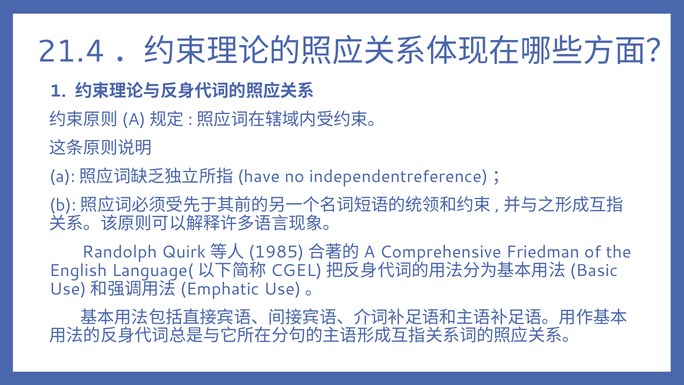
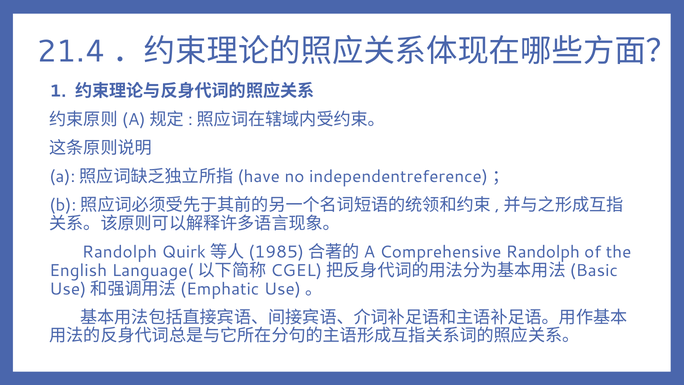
Comprehensive Friedman: Friedman -> Randolph
